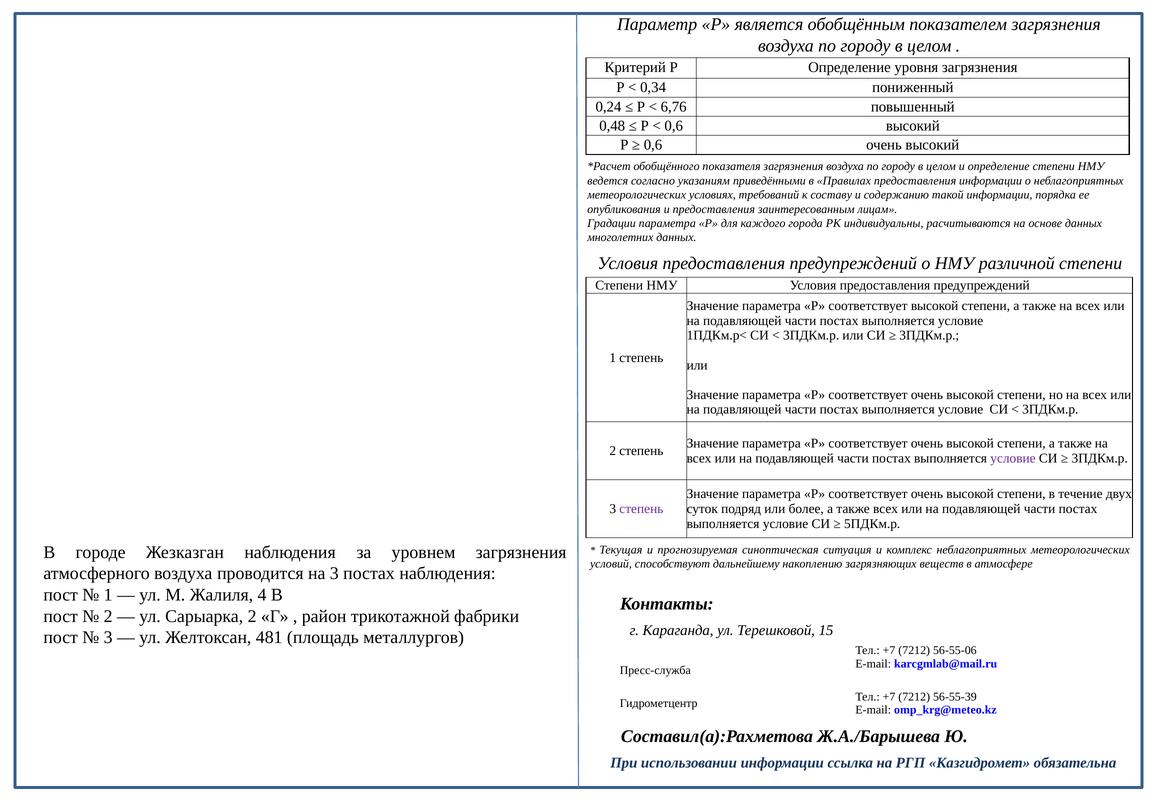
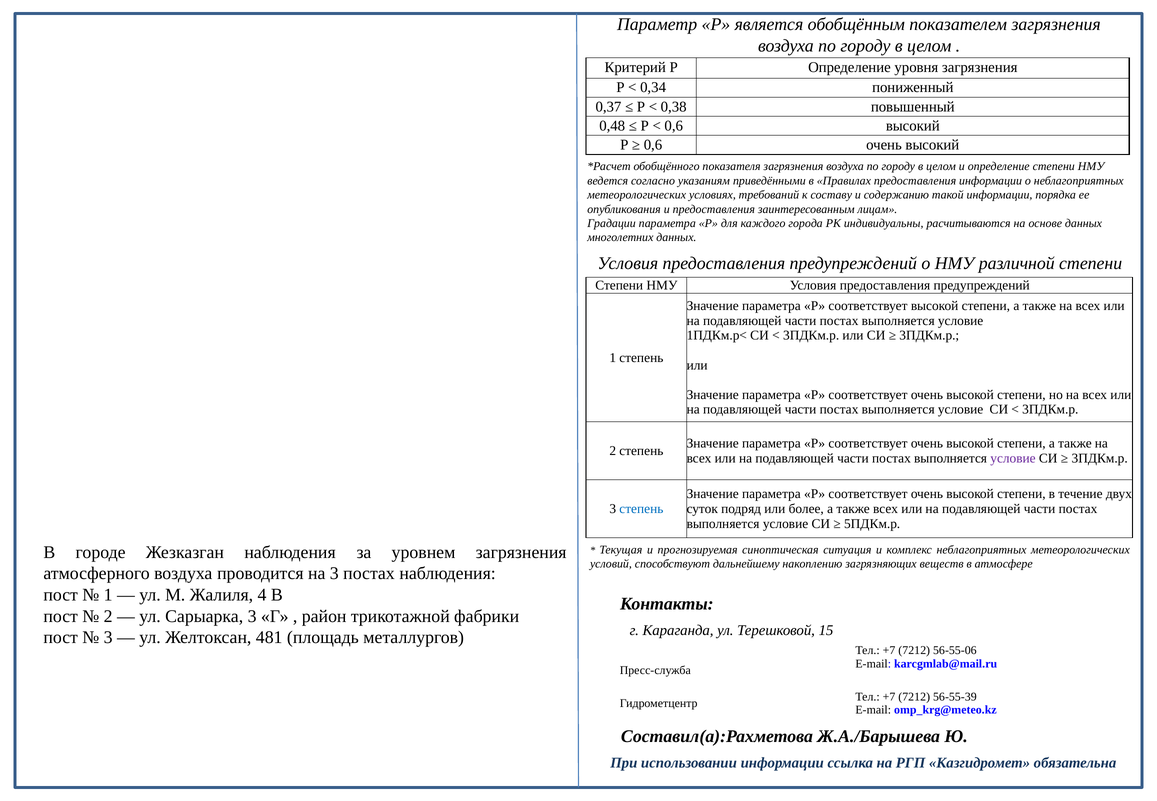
0,24: 0,24 -> 0,37
6,76: 6,76 -> 0,38
степень at (641, 509) colour: purple -> blue
Сарыарка 2: 2 -> 3
